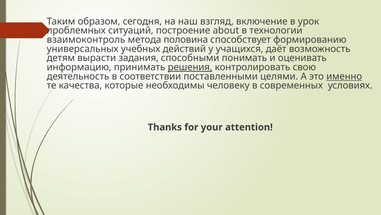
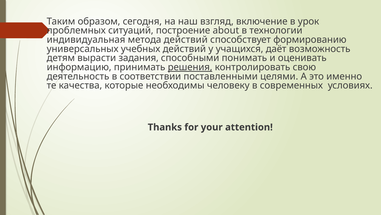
взаимоконтроль: взаимоконтроль -> индивидуальная
метода половина: половина -> действий
именно underline: present -> none
